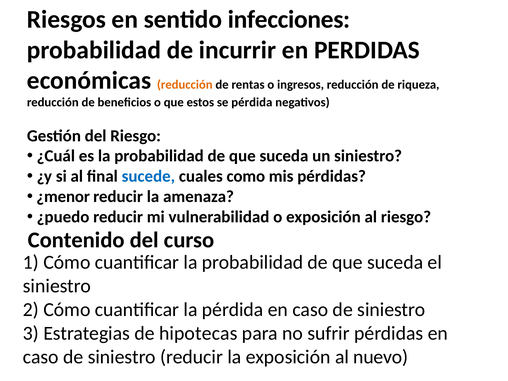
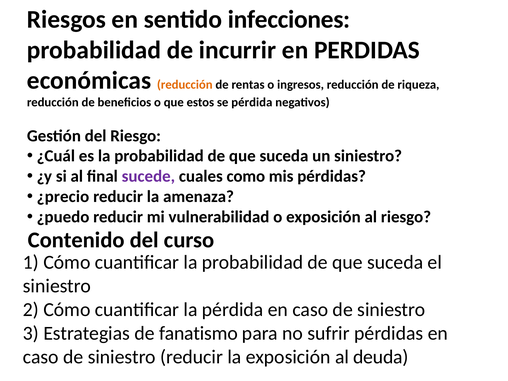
sucede colour: blue -> purple
¿menor: ¿menor -> ¿precio
hipotecas: hipotecas -> fanatismo
nuevo: nuevo -> deuda
